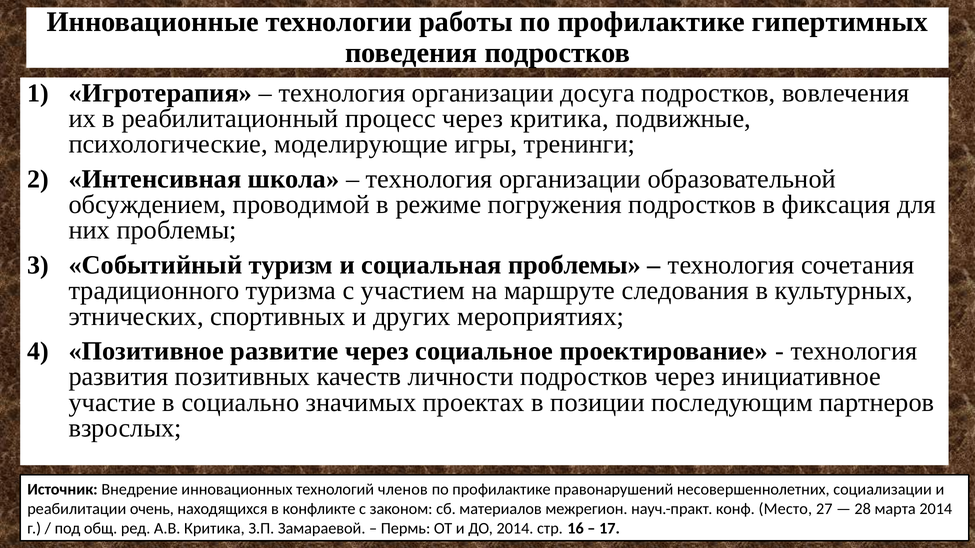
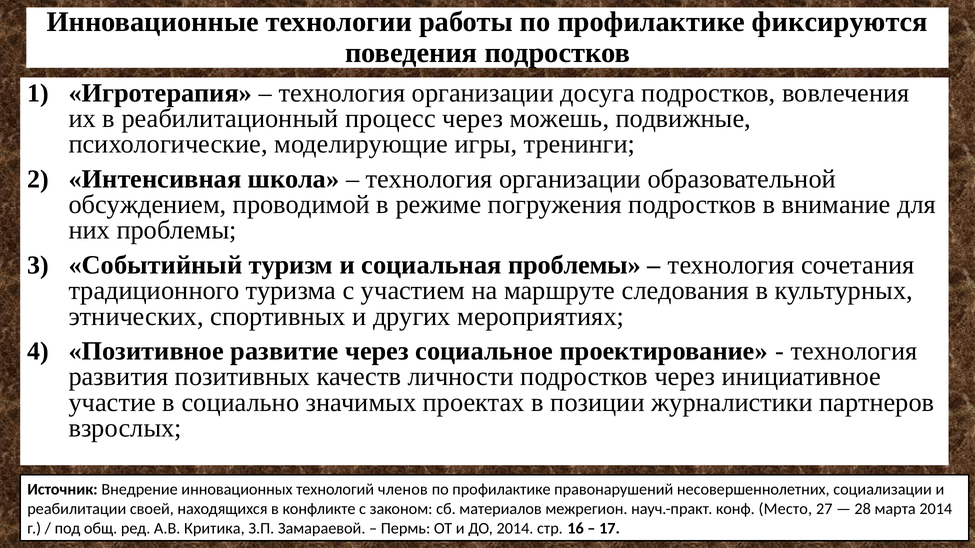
гипертимных: гипертимных -> фиксируются
через критика: критика -> можешь
фиксация: фиксация -> внимание
последующим: последующим -> журналистики
очень: очень -> своей
